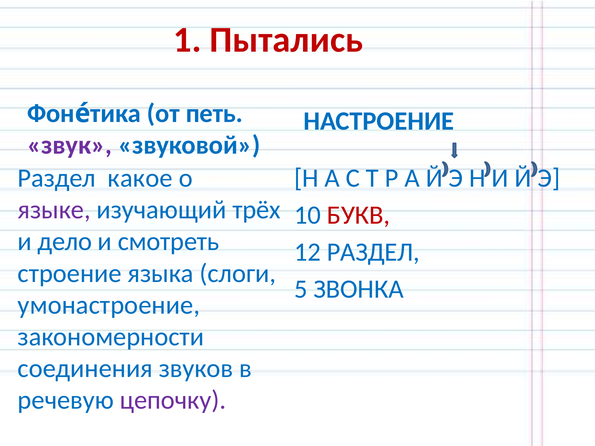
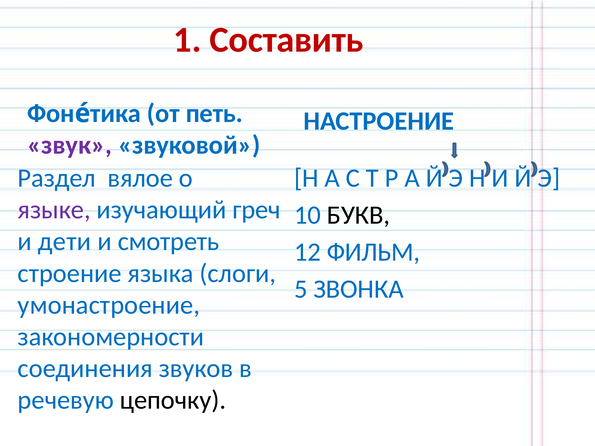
Пытались: Пытались -> Составить
какое: какое -> вялое
трёх: трёх -> греч
БУКВ colour: red -> black
дело: дело -> дети
12 РАЗДЕЛ: РАЗДЕЛ -> ФИЛЬМ
цепочку colour: purple -> black
